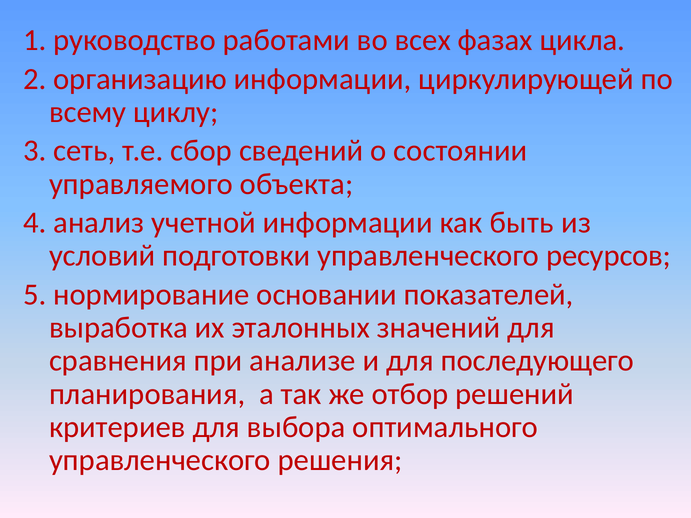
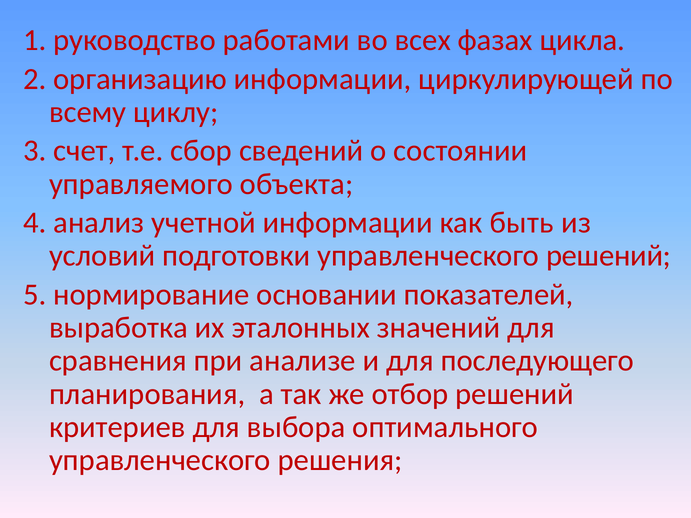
сеть: сеть -> счет
управленческого ресурсов: ресурсов -> решений
